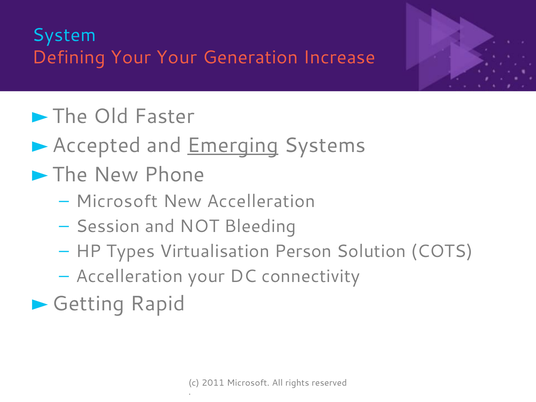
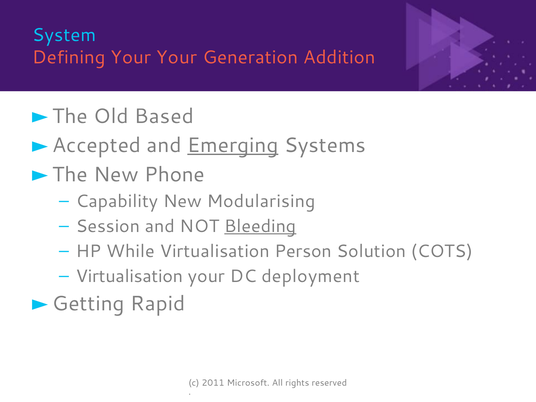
Increase: Increase -> Addition
Faster: Faster -> Based
Microsoft at (117, 201): Microsoft -> Capability
New Accelleration: Accelleration -> Modularising
Bleeding underline: none -> present
Types: Types -> While
Accelleration at (129, 276): Accelleration -> Virtualisation
connectivity: connectivity -> deployment
